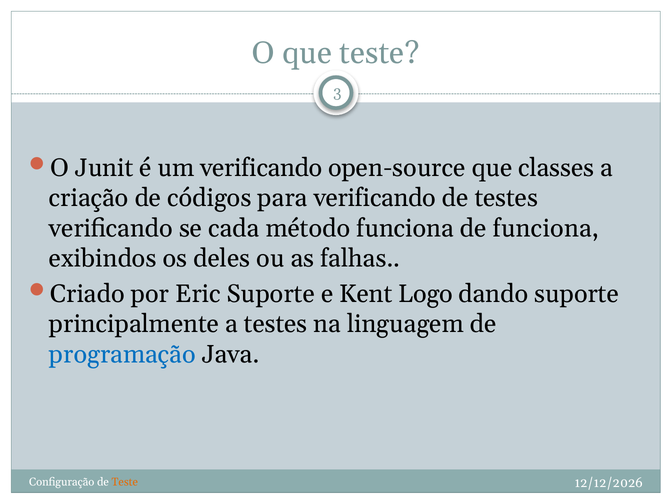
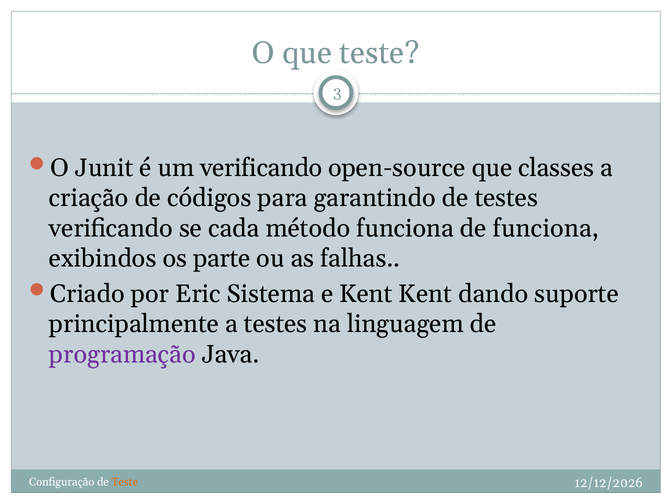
para verificando: verificando -> garantindo
deles: deles -> parte
Eric Suporte: Suporte -> Sistema
Kent Logo: Logo -> Kent
programação colour: blue -> purple
